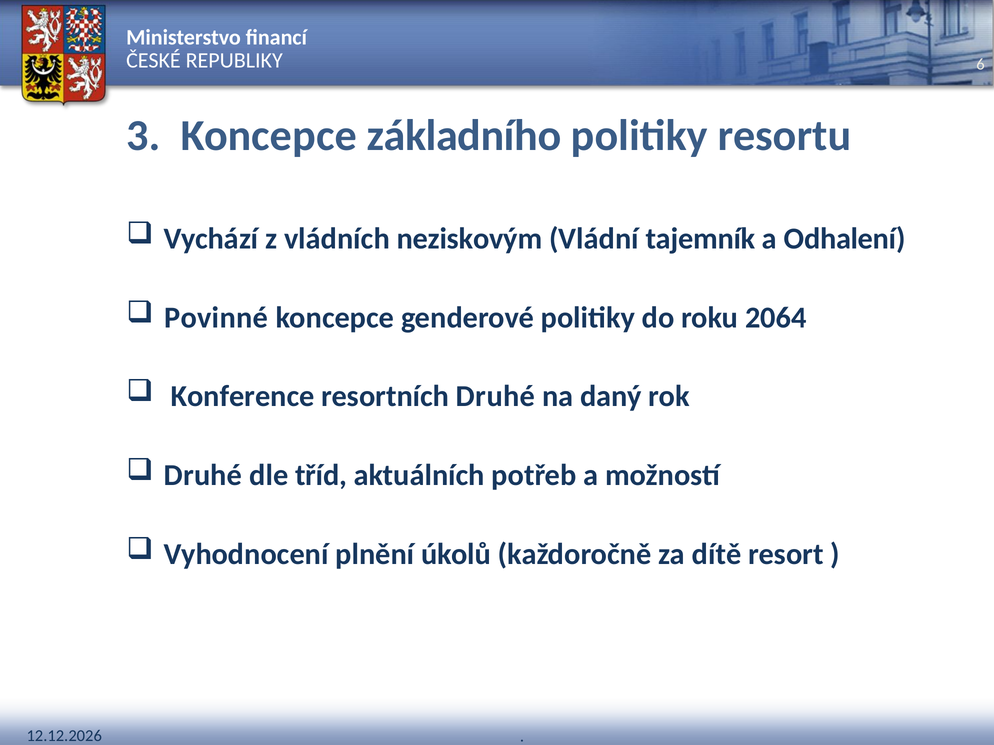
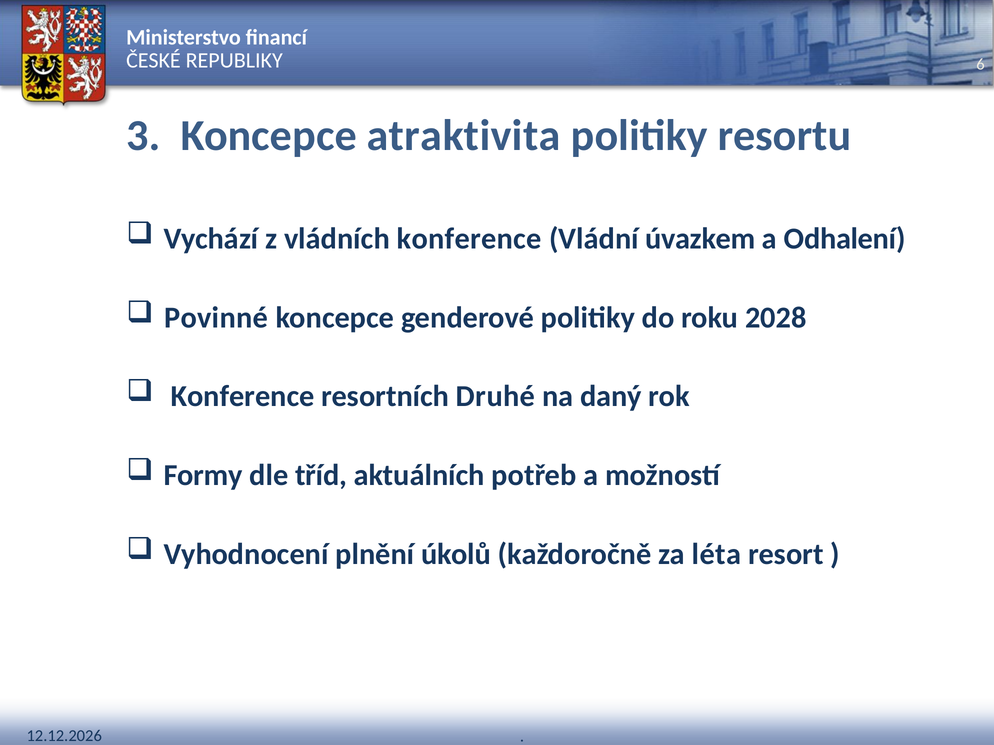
základního: základního -> atraktivita
vládních neziskovým: neziskovým -> konference
tajemník: tajemník -> úvazkem
2064: 2064 -> 2028
Druhé at (203, 476): Druhé -> Formy
dítě: dítě -> léta
